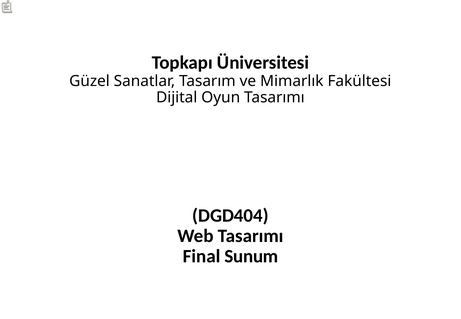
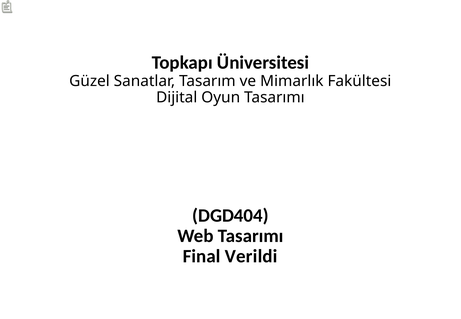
Sunum: Sunum -> Verildi
